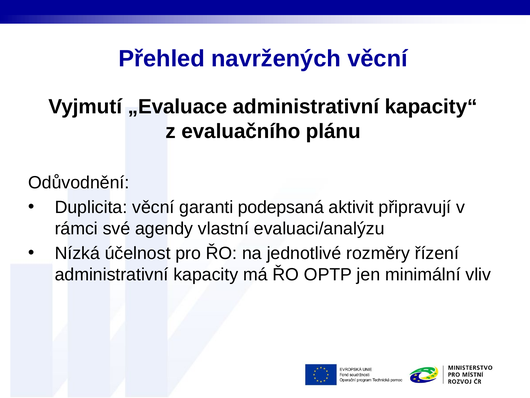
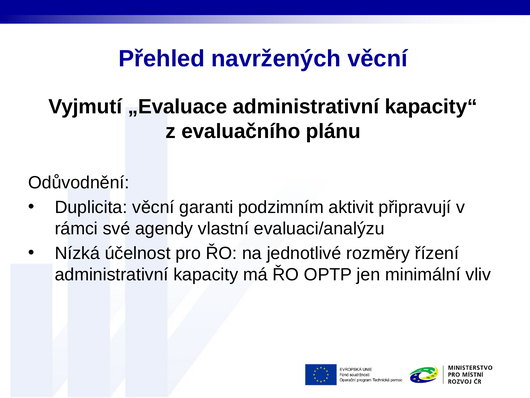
podepsaná: podepsaná -> podzimním
